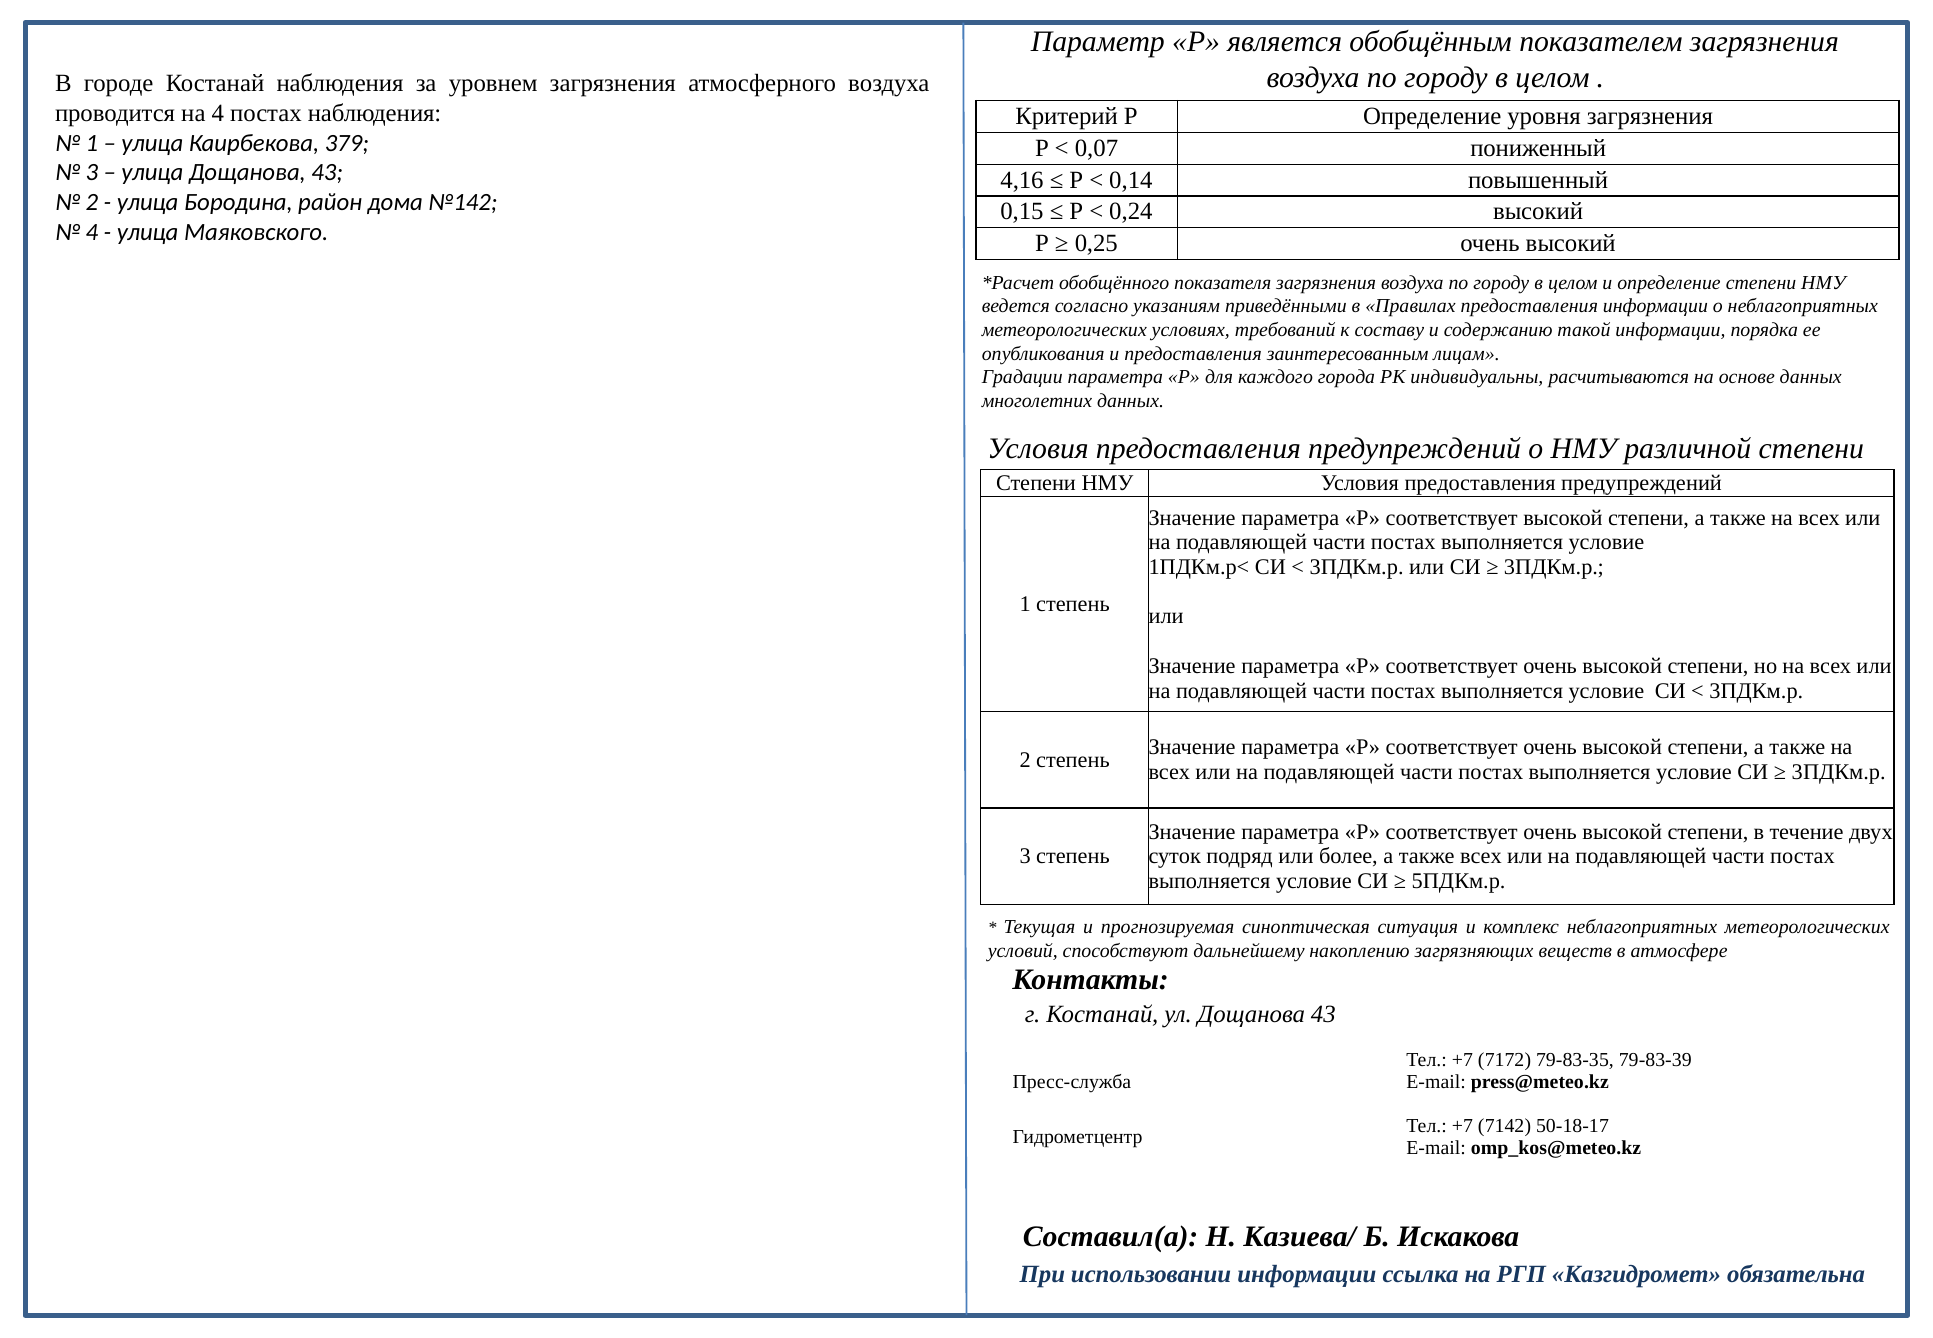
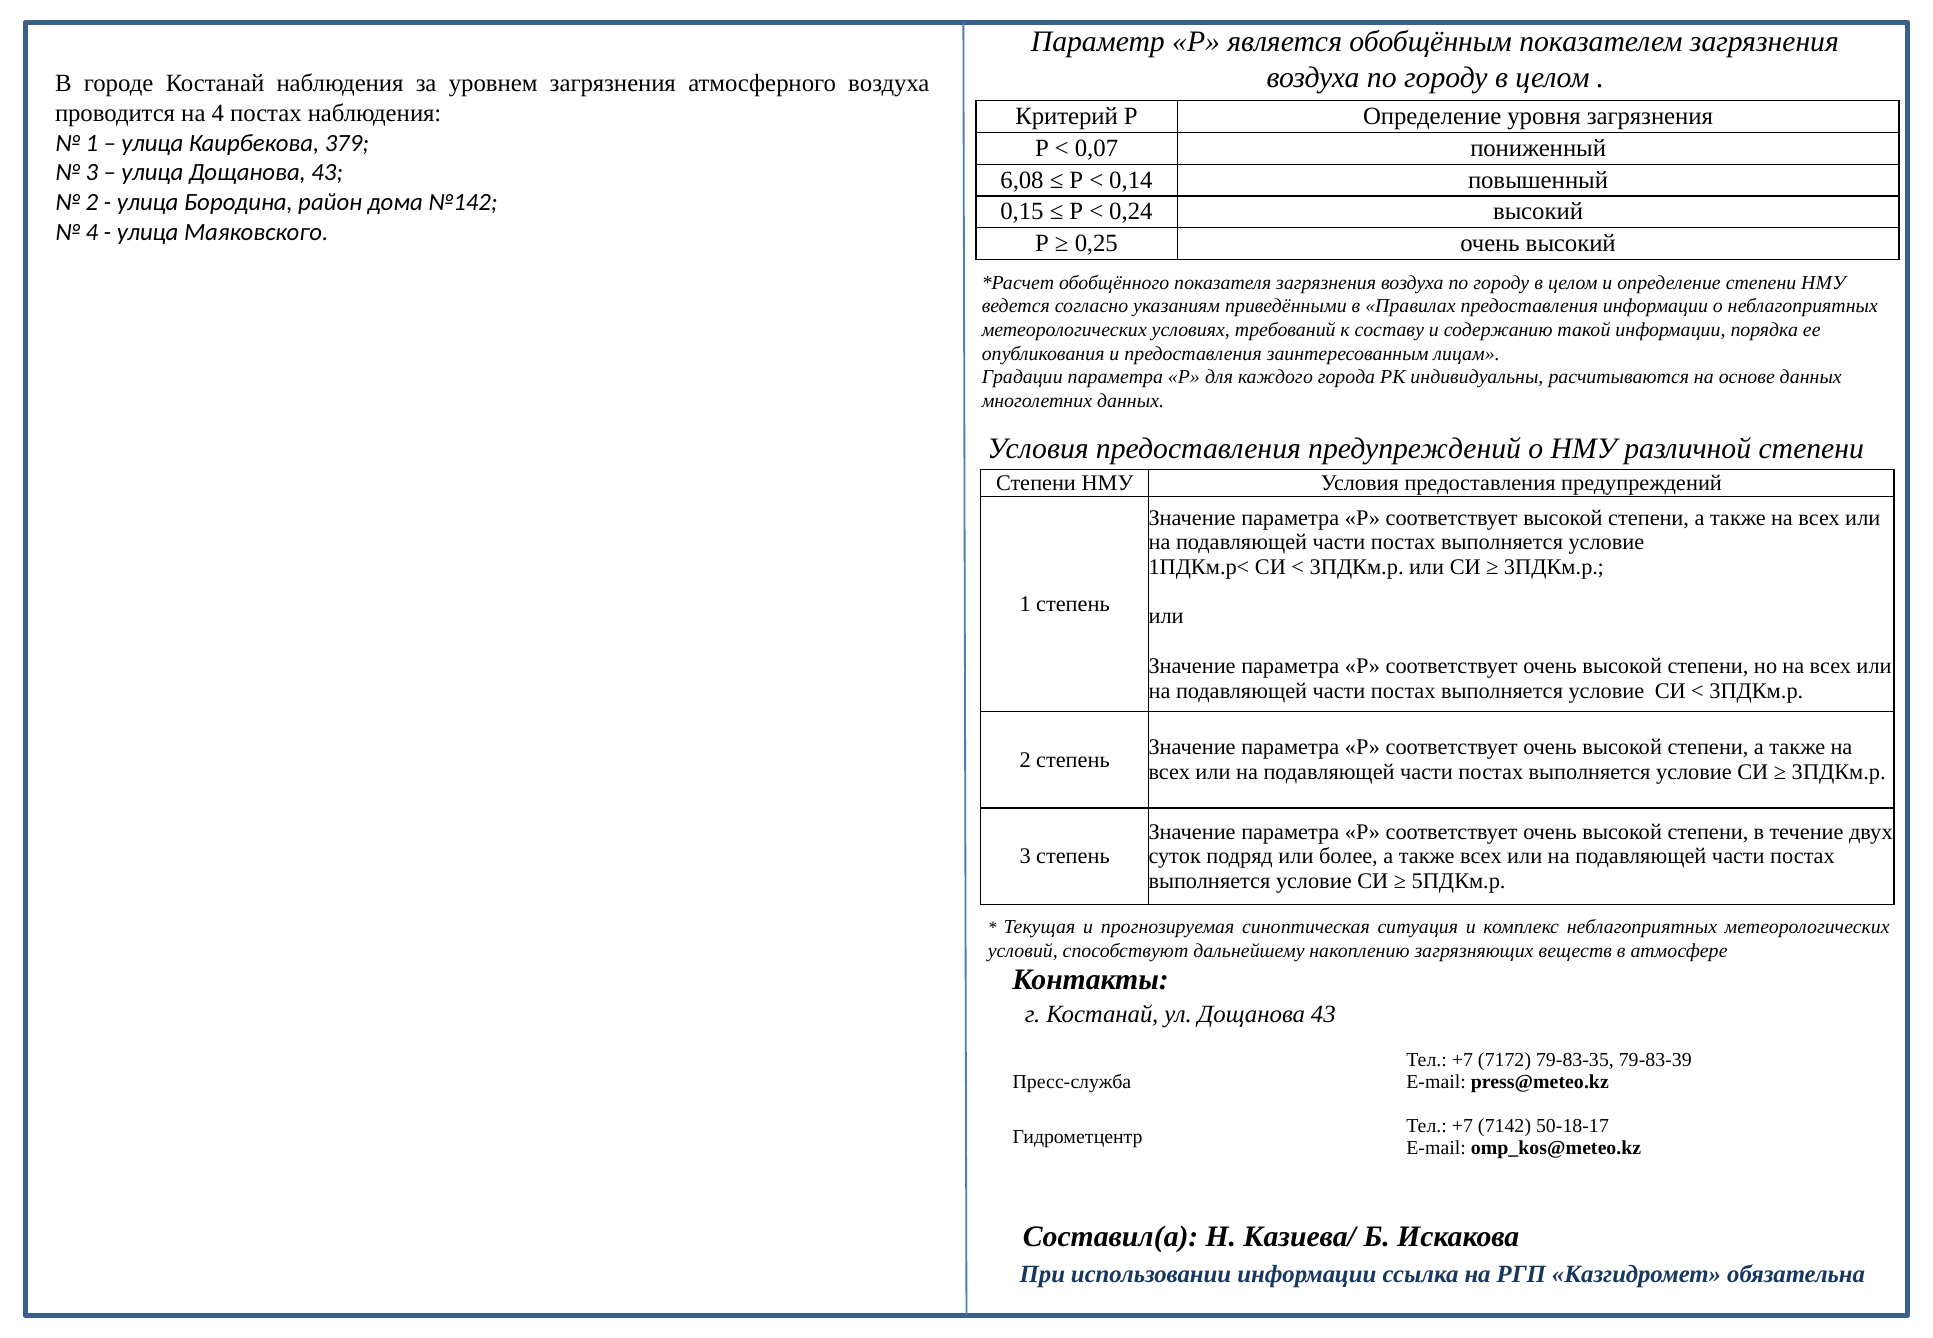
4,16: 4,16 -> 6,08
